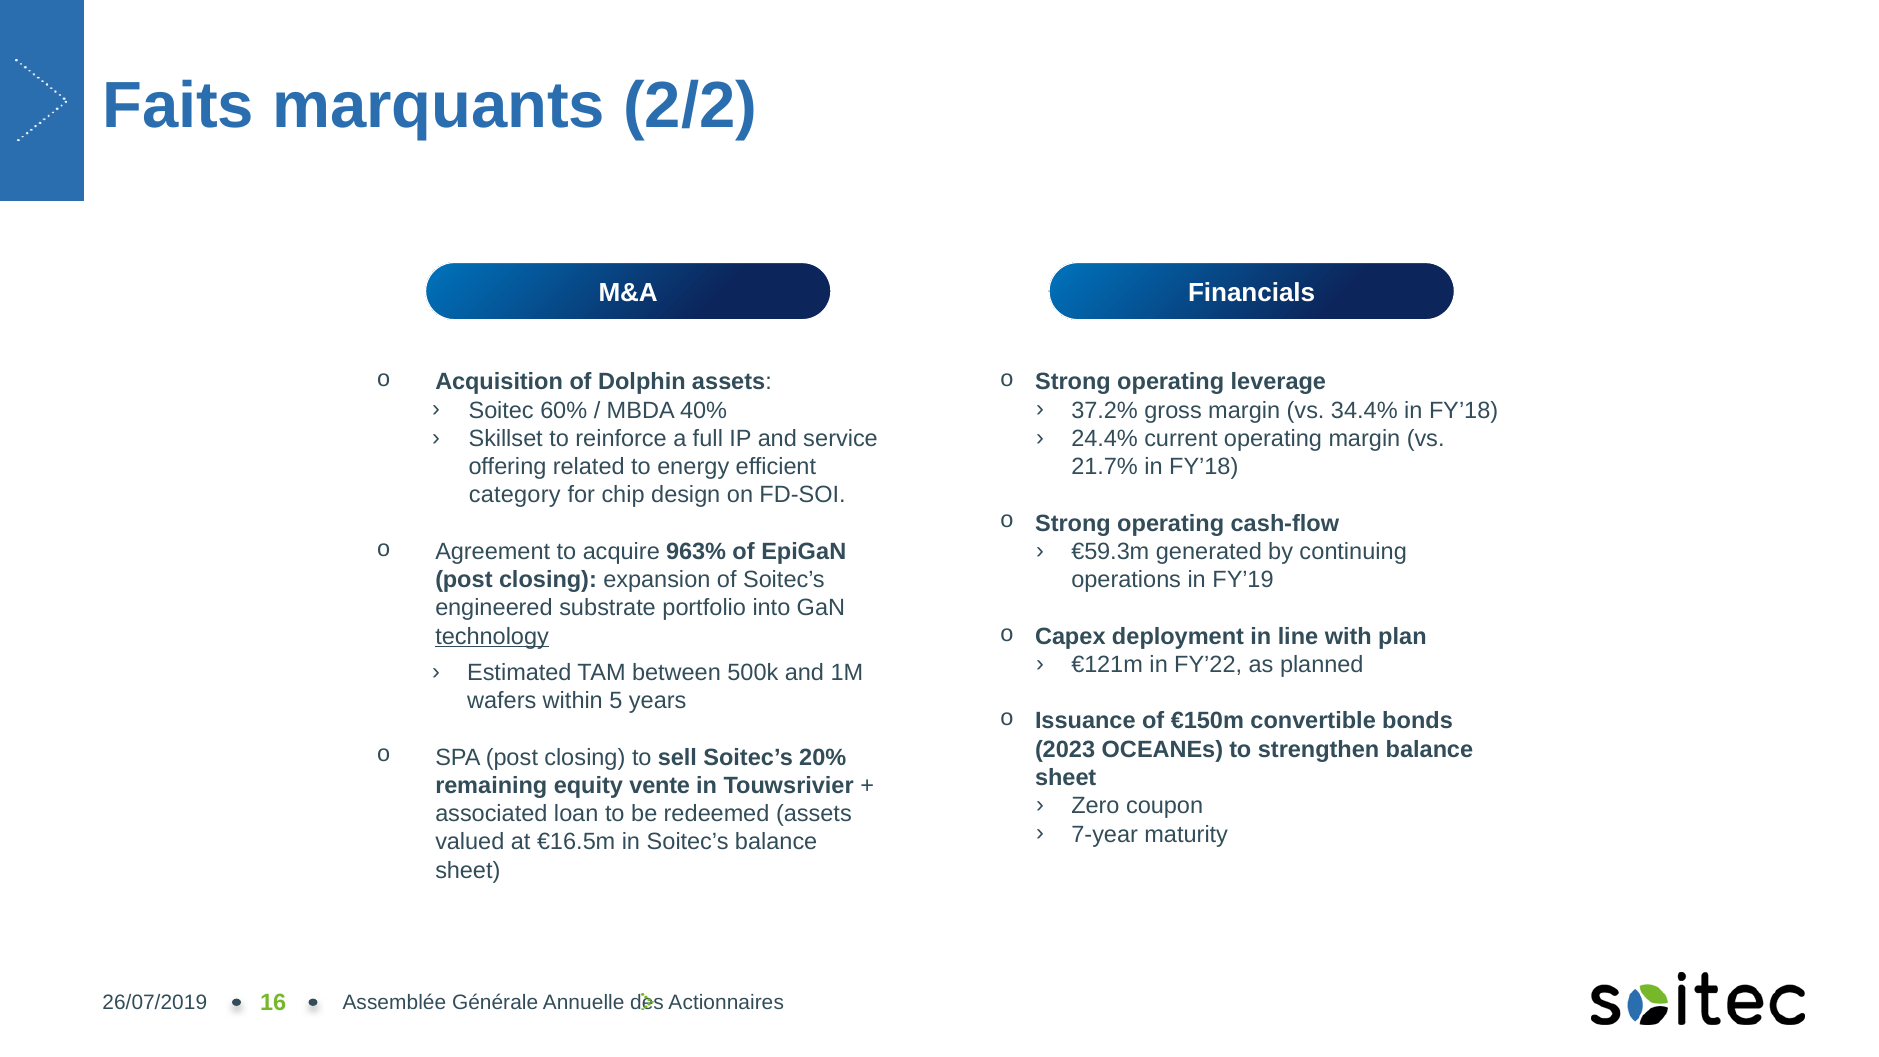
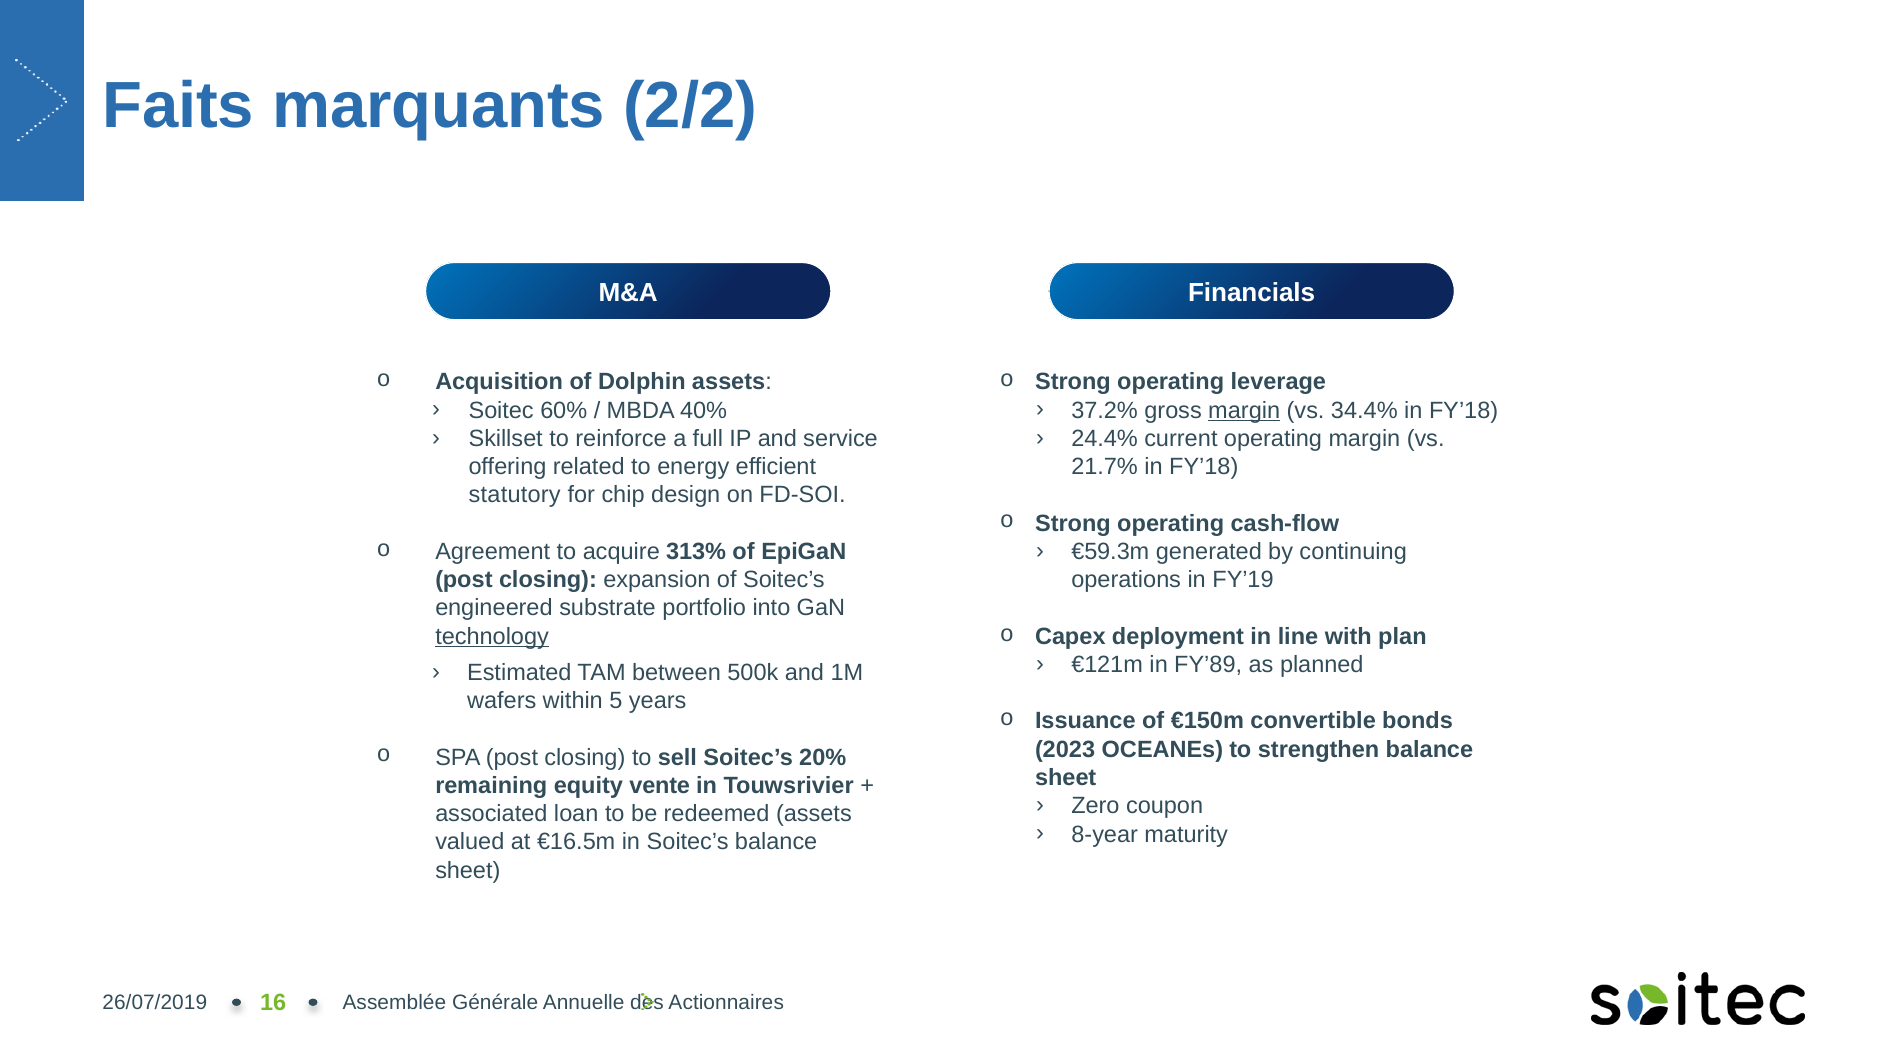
margin at (1244, 410) underline: none -> present
category: category -> statutory
963%: 963% -> 313%
FY’22: FY’22 -> FY’89
7-year: 7-year -> 8-year
